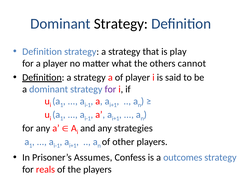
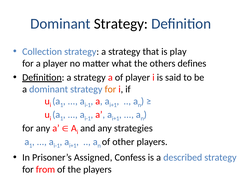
Definition at (42, 51): Definition -> Collection
cannot: cannot -> defines
for at (110, 89) colour: purple -> orange
Assumes: Assumes -> Assigned
outcomes: outcomes -> described
reals: reals -> from
